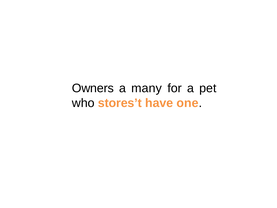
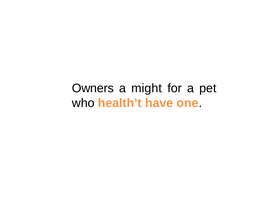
many: many -> might
stores’t: stores’t -> health’t
